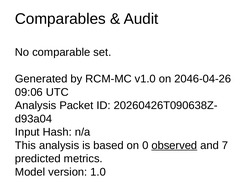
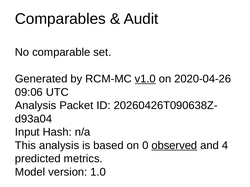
v1.0 underline: none -> present
2046-04-26: 2046-04-26 -> 2020-04-26
7: 7 -> 4
